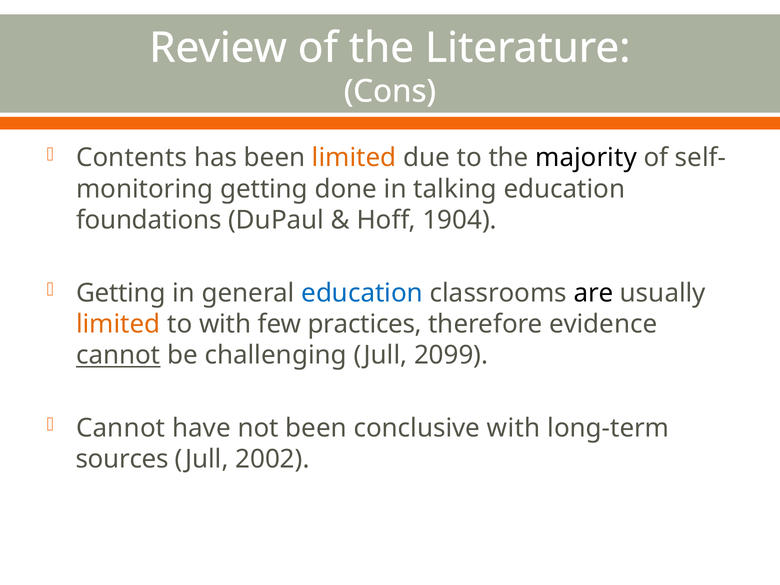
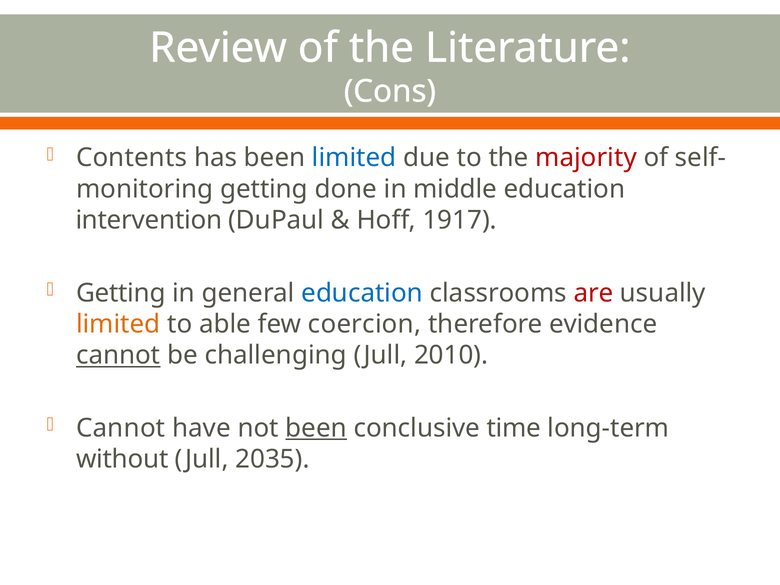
limited at (354, 158) colour: orange -> blue
majority colour: black -> red
talking: talking -> middle
foundations: foundations -> intervention
1904: 1904 -> 1917
are colour: black -> red
to with: with -> able
practices: practices -> coercion
2099: 2099 -> 2010
been at (316, 428) underline: none -> present
conclusive with: with -> time
sources: sources -> without
2002: 2002 -> 2035
